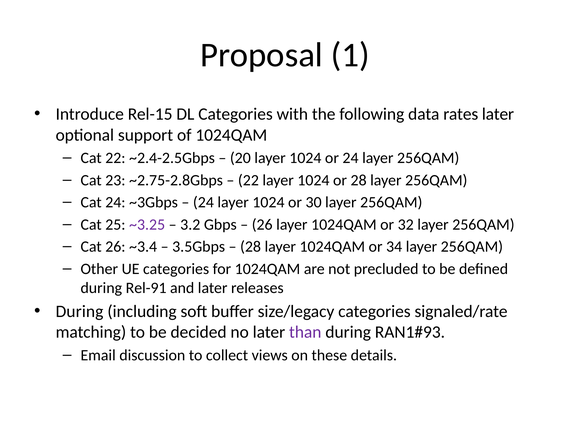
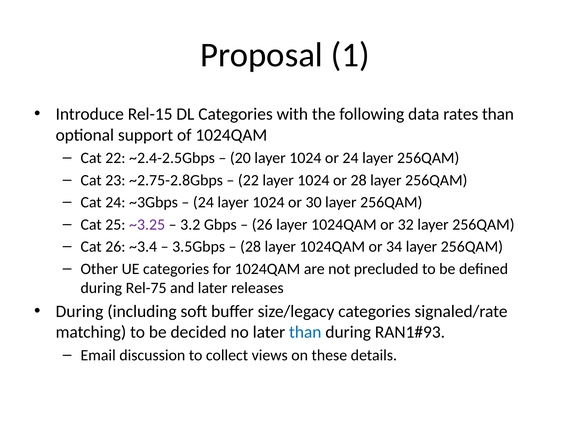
rates later: later -> than
Rel-91: Rel-91 -> Rel-75
than at (305, 333) colour: purple -> blue
